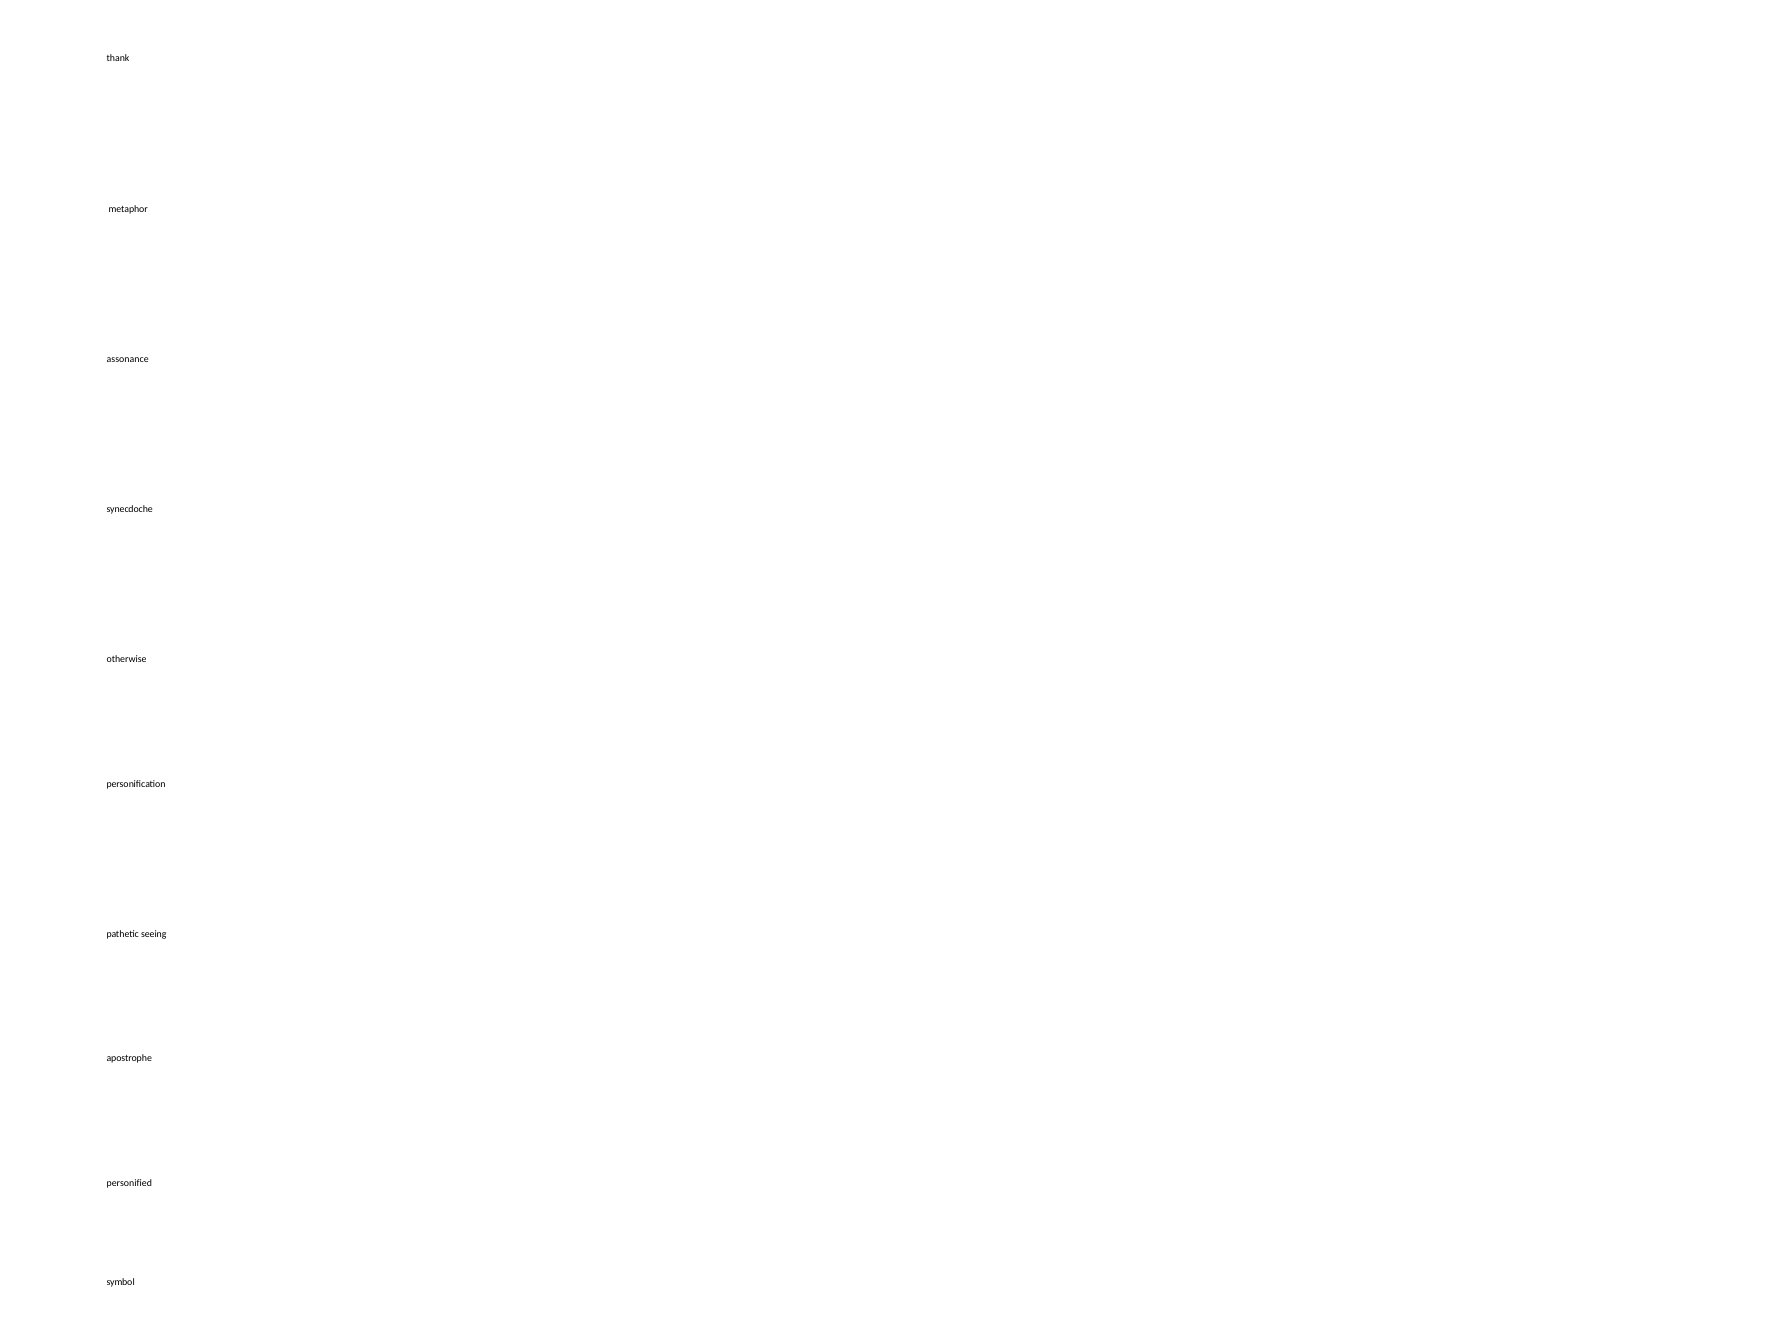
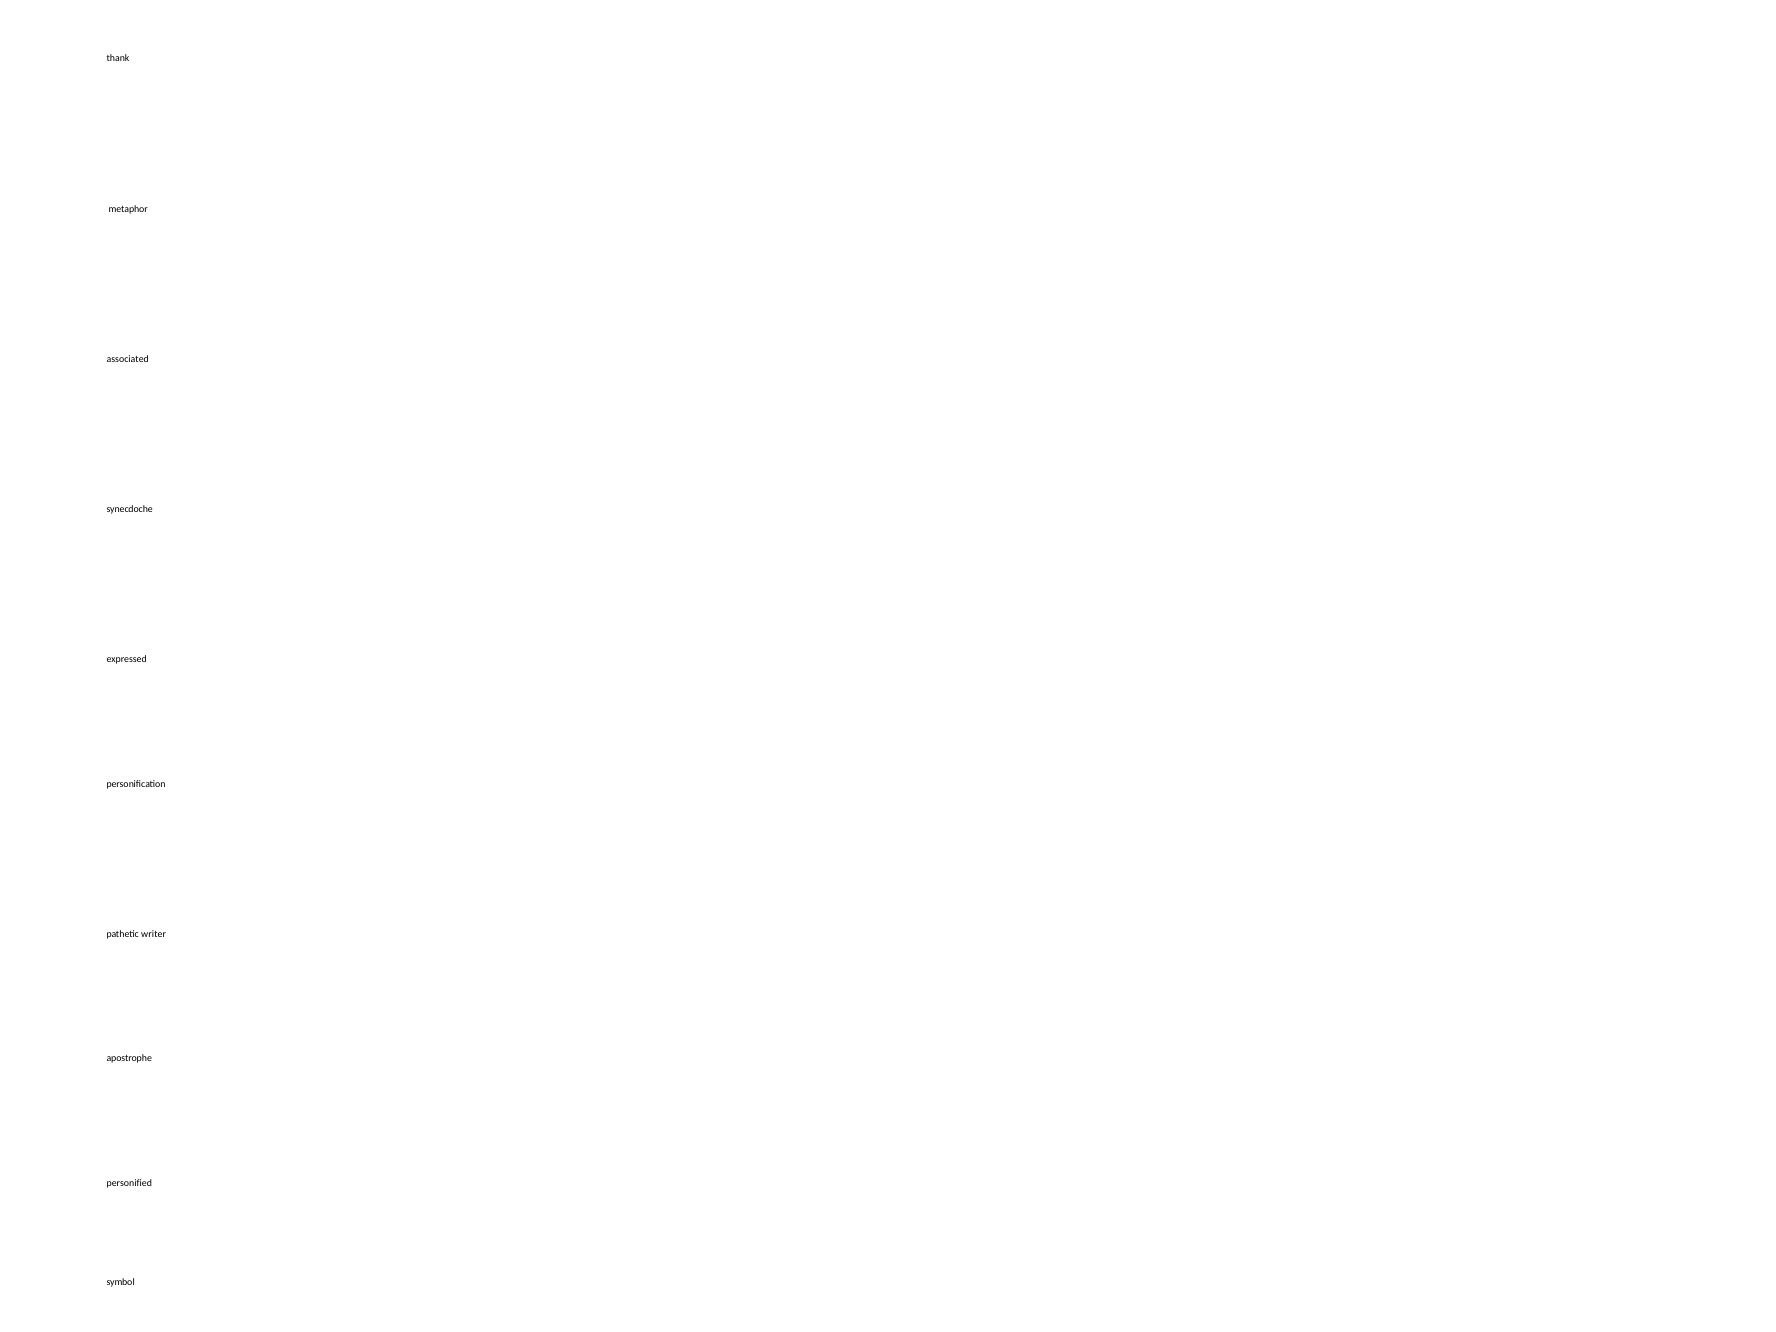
assonance: assonance -> associated
otherwise: otherwise -> expressed
seeing: seeing -> writer
